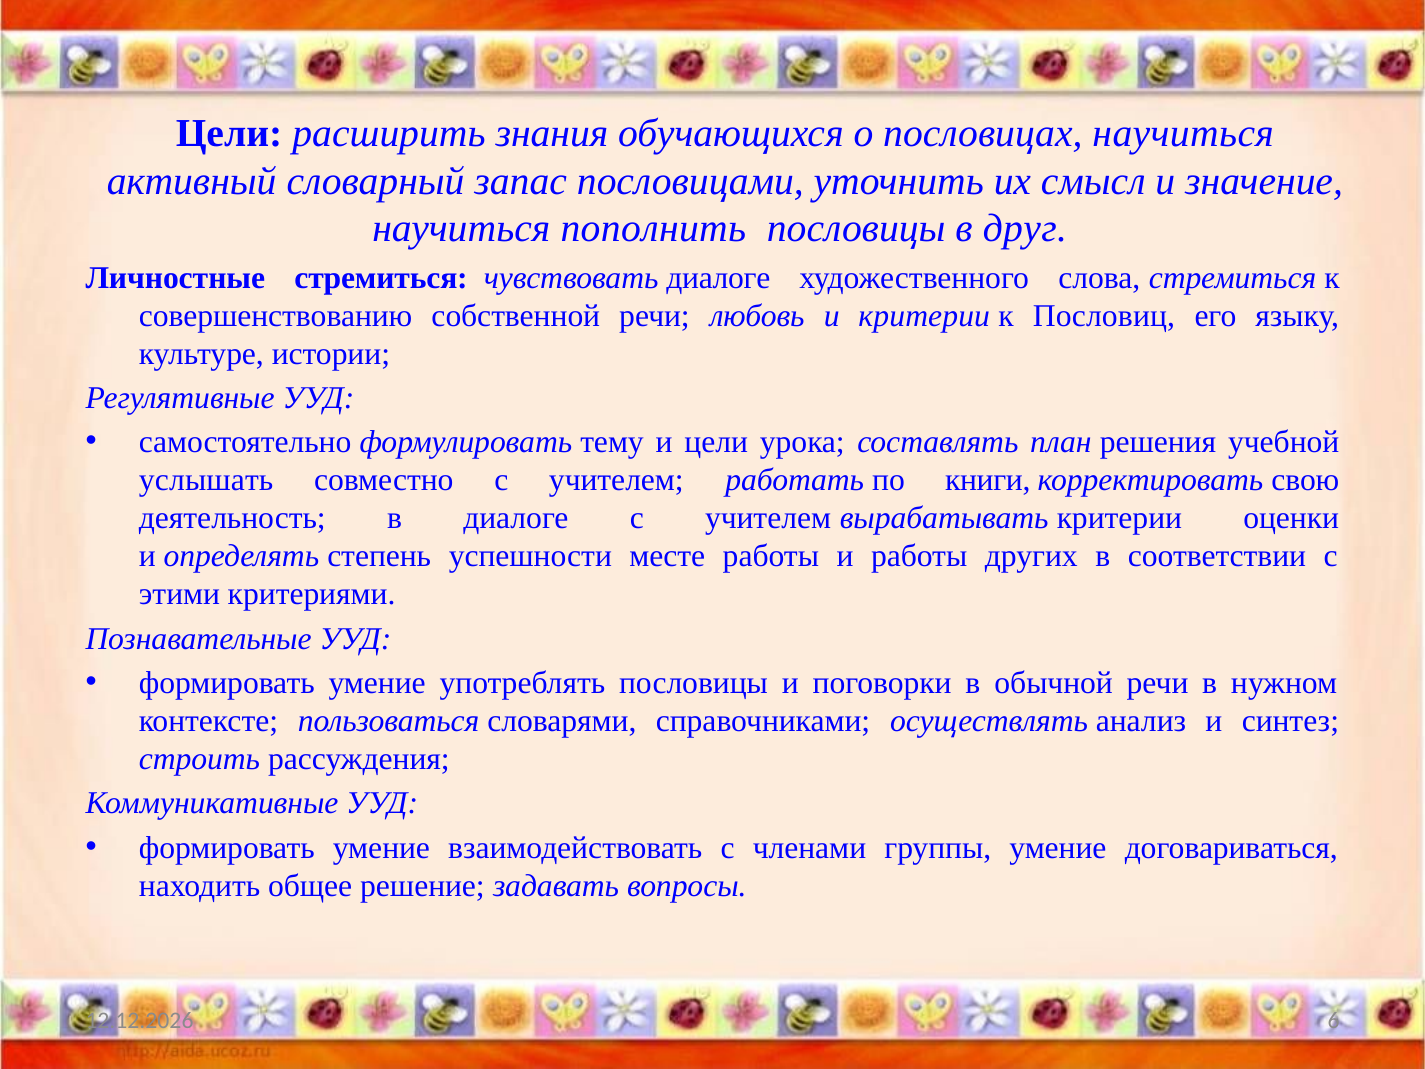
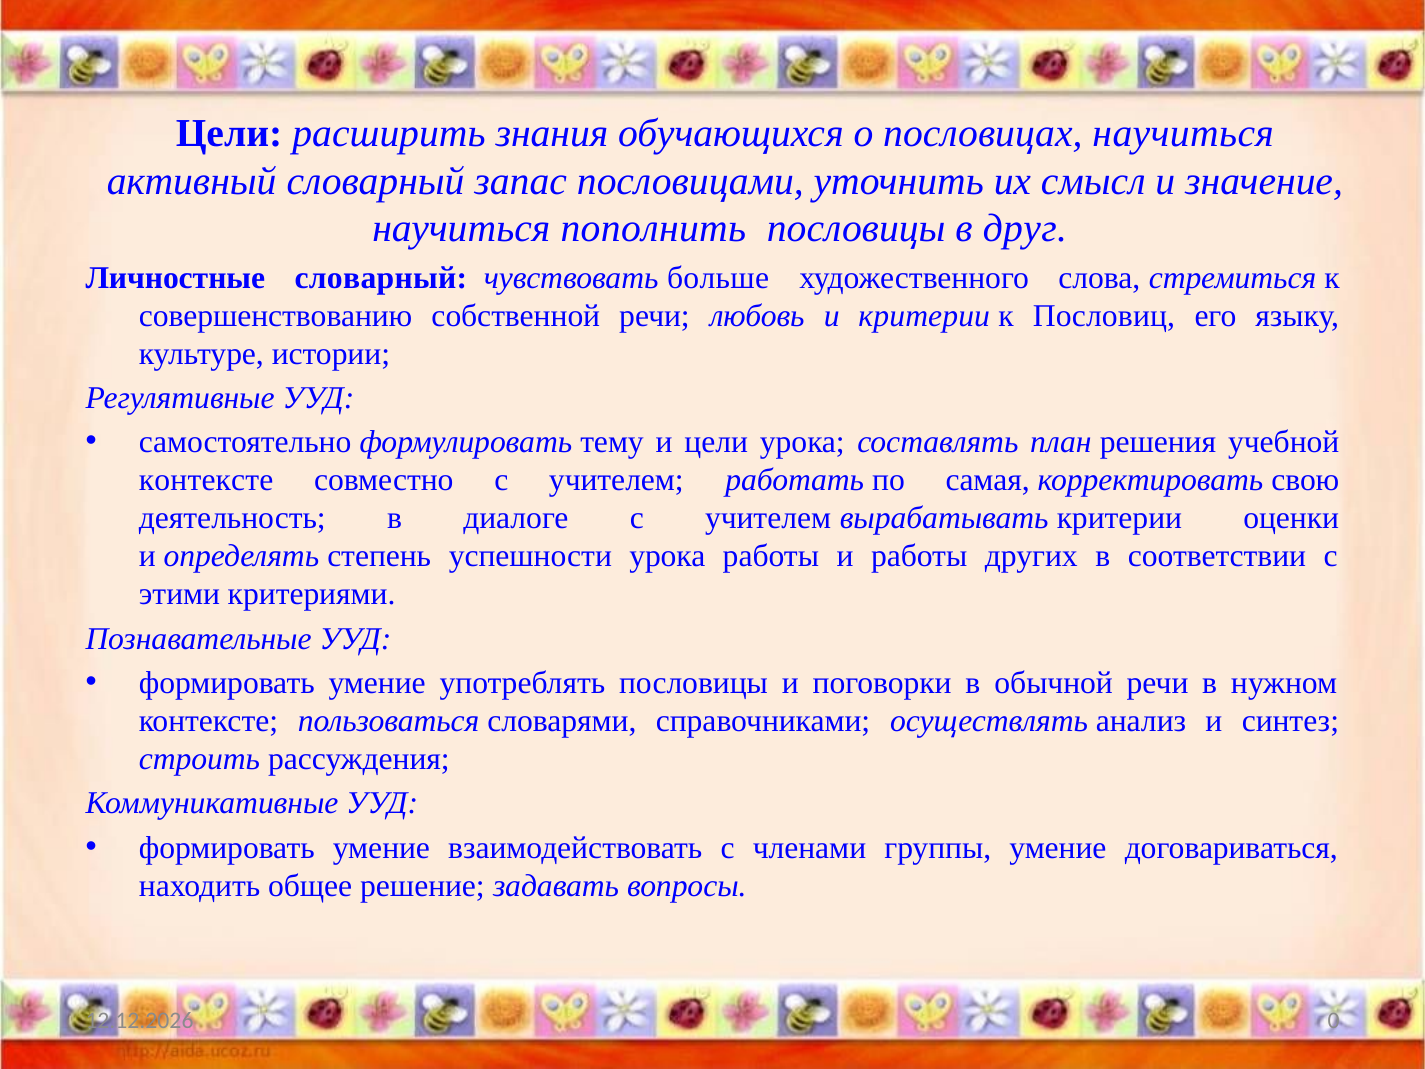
Личностные стремиться: стремиться -> словарный
чувствовать диалоге: диалоге -> больше
услышать at (206, 480): услышать -> контексте
книги: книги -> самая
успешности месте: месте -> урока
6: 6 -> 0
